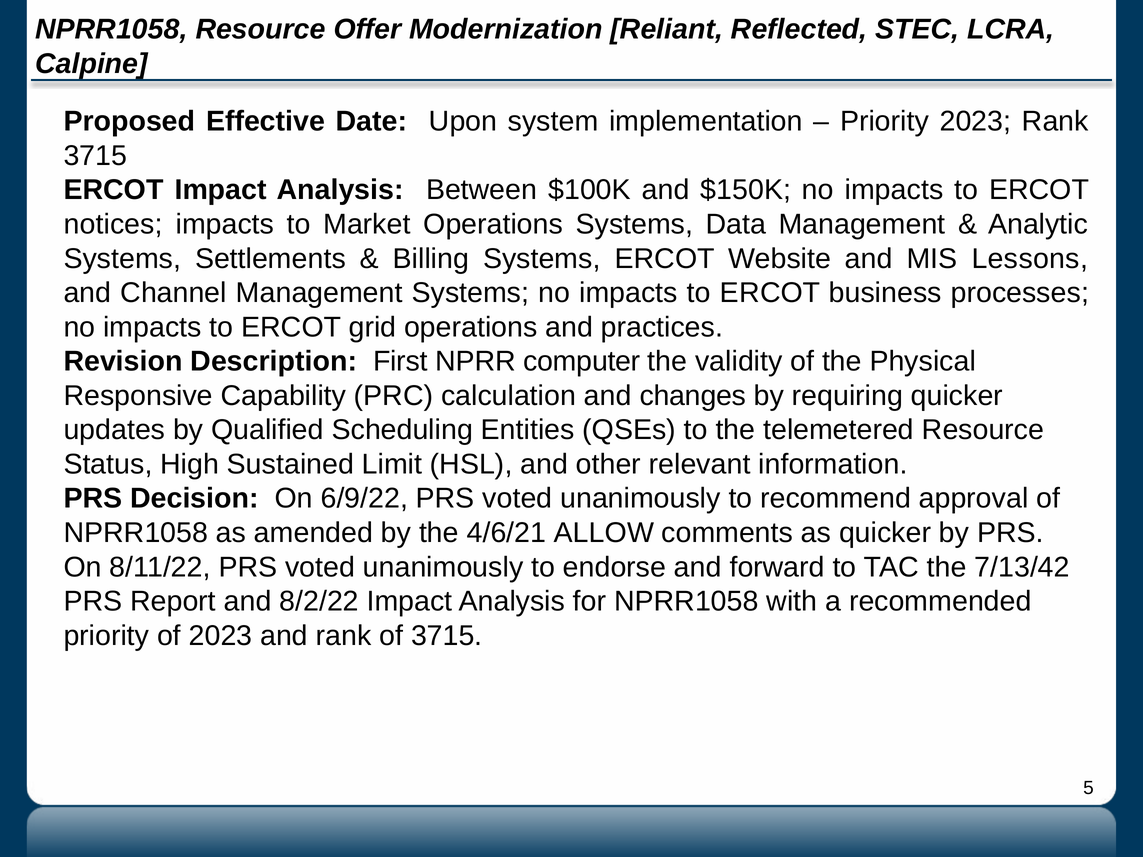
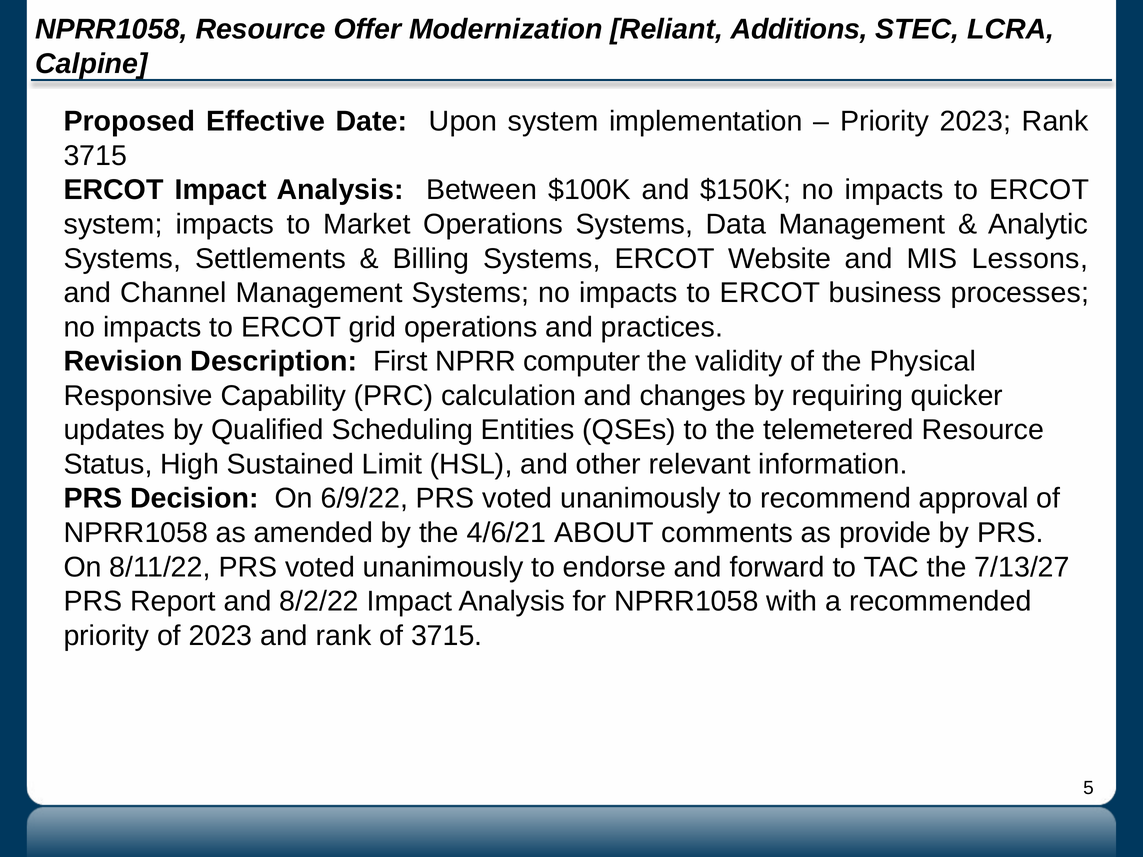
Reflected: Reflected -> Additions
notices at (113, 224): notices -> system
ALLOW: ALLOW -> ABOUT
as quicker: quicker -> provide
7/13/42: 7/13/42 -> 7/13/27
